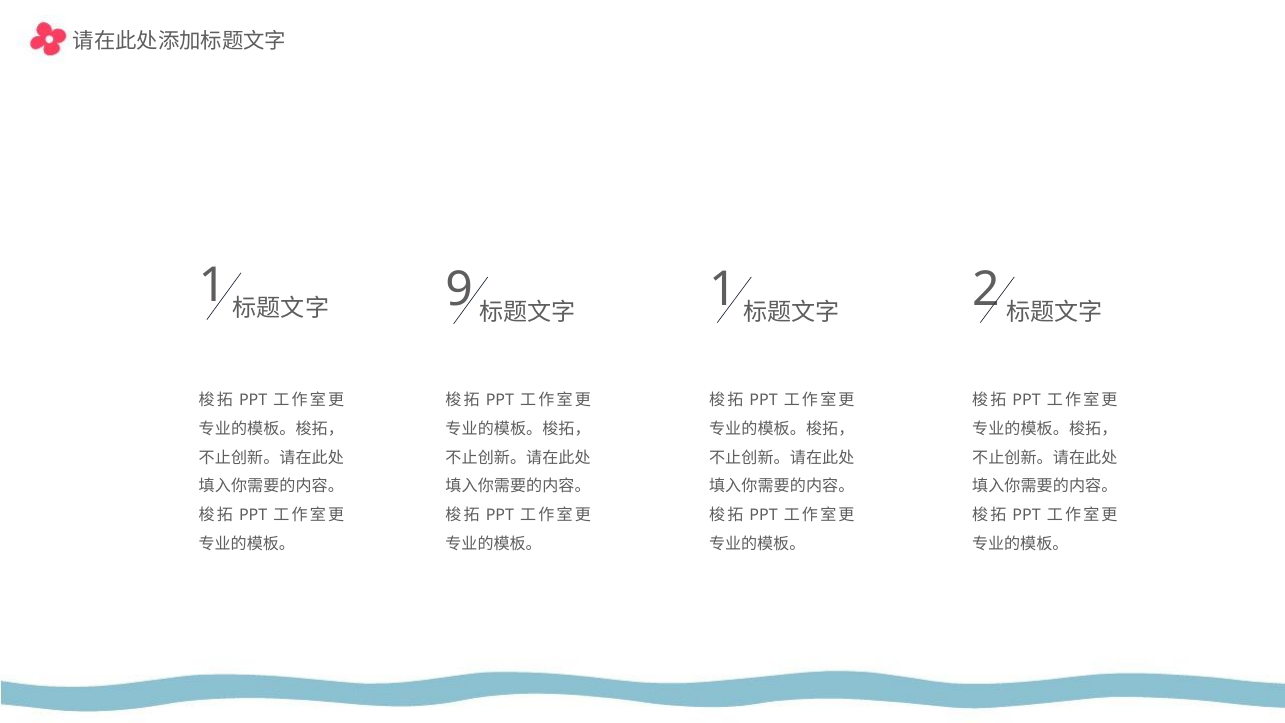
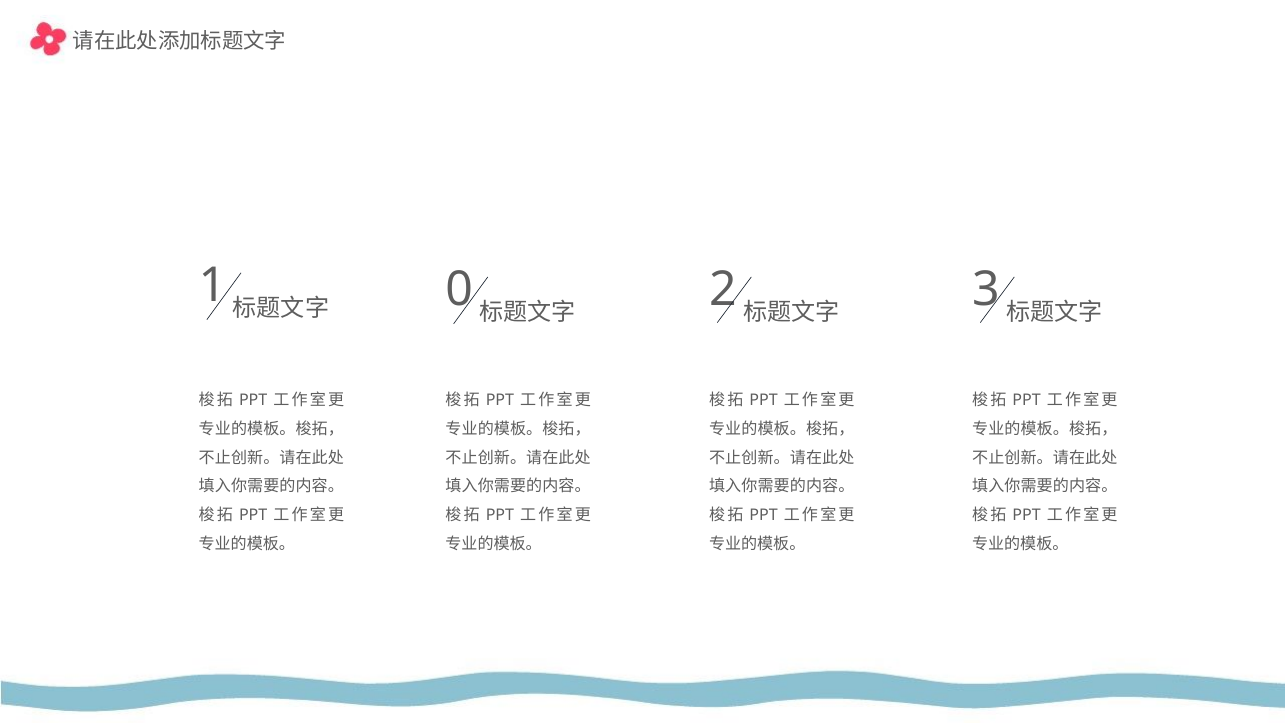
9: 9 -> 0
1 at (723, 290): 1 -> 2
2: 2 -> 3
